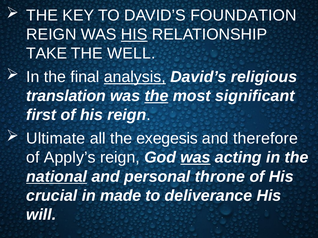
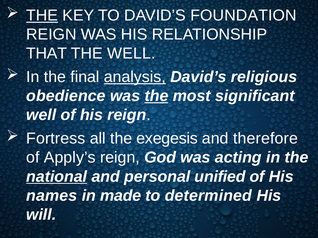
THE at (42, 15) underline: none -> present
HIS at (134, 35) underline: present -> none
TAKE: TAKE -> THAT
translation: translation -> obedience
first at (41, 115): first -> well
Ultimate: Ultimate -> Fortress
was at (196, 158) underline: present -> none
throne: throne -> unified
crucial: crucial -> names
deliverance: deliverance -> determined
